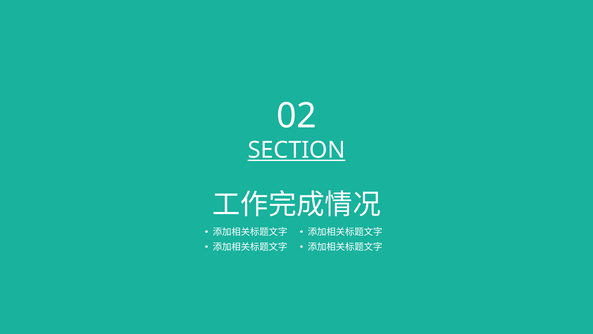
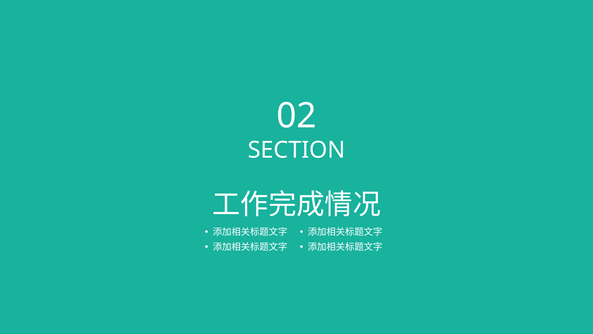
SECTION underline: present -> none
